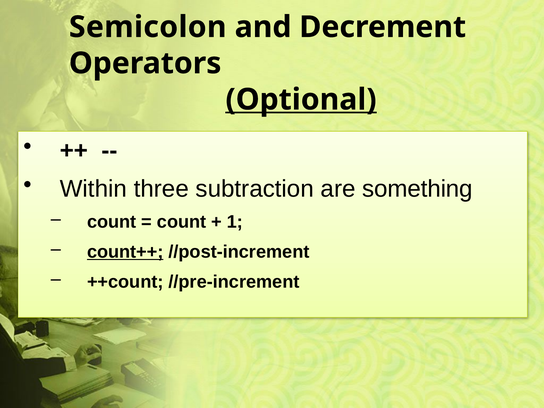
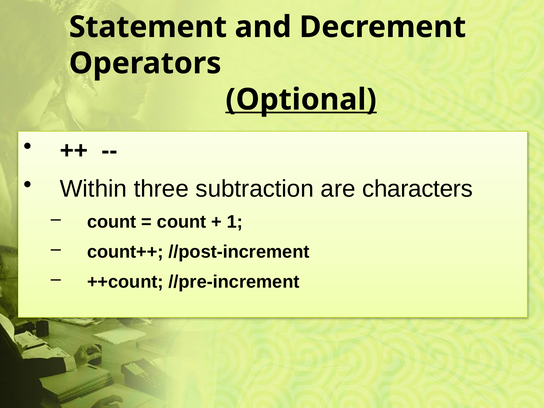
Semicolon: Semicolon -> Statement
something: something -> characters
count++ underline: present -> none
